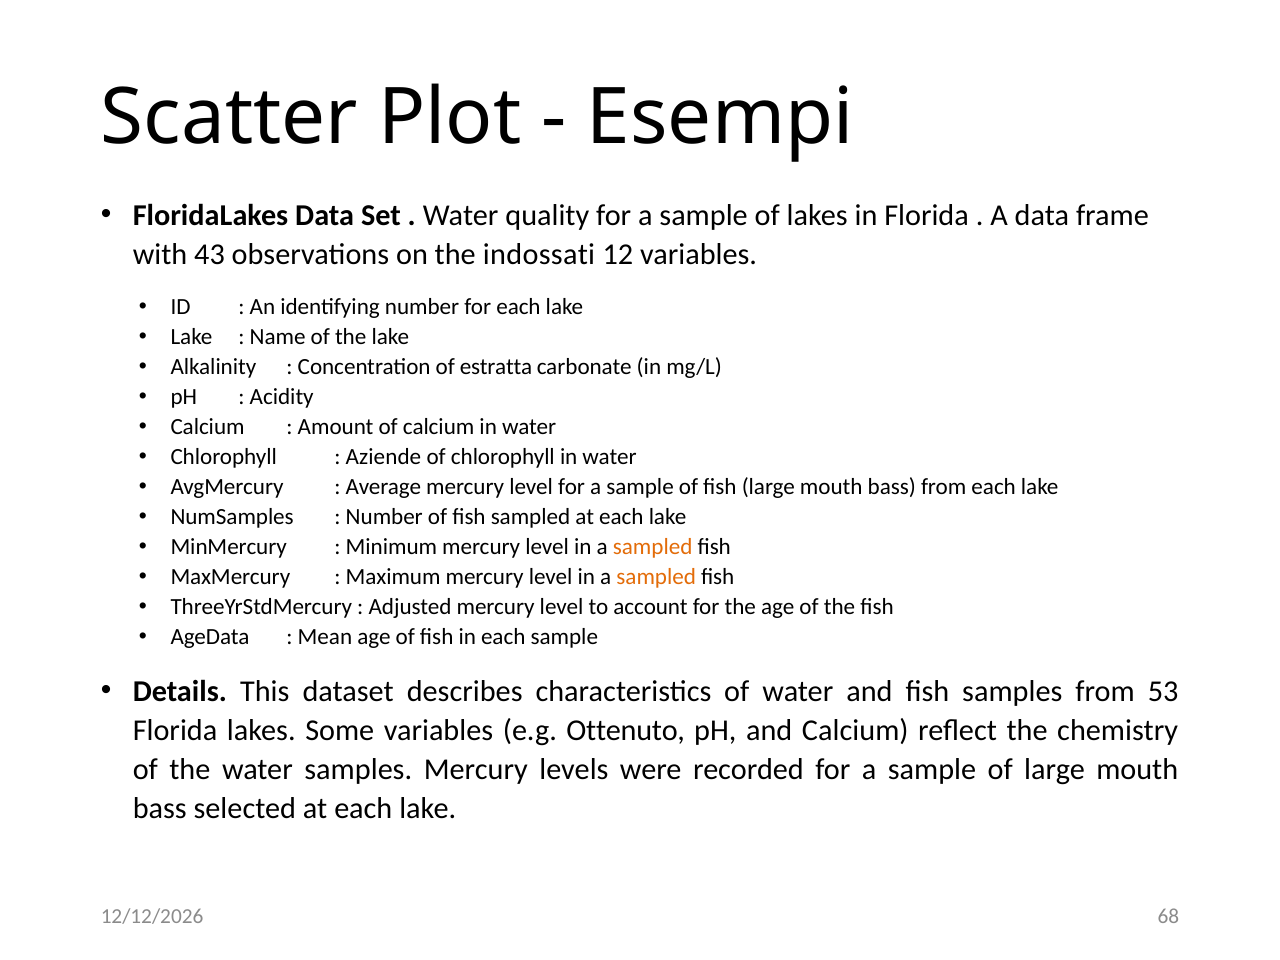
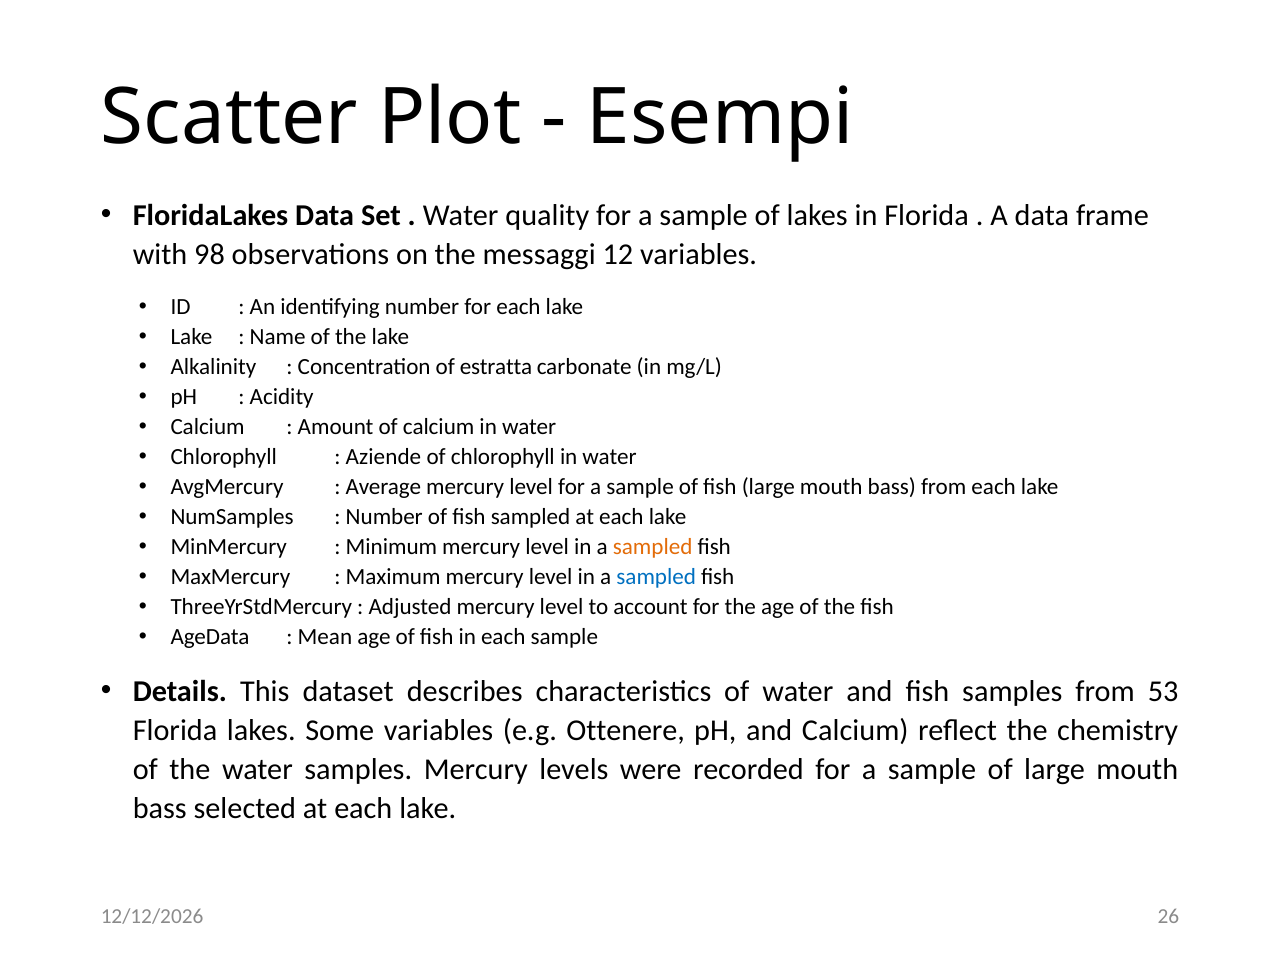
43: 43 -> 98
indossati: indossati -> messaggi
sampled at (656, 577) colour: orange -> blue
Ottenuto: Ottenuto -> Ottenere
68: 68 -> 26
